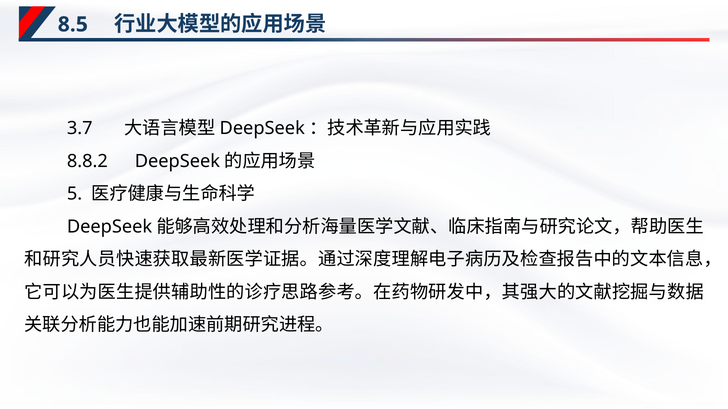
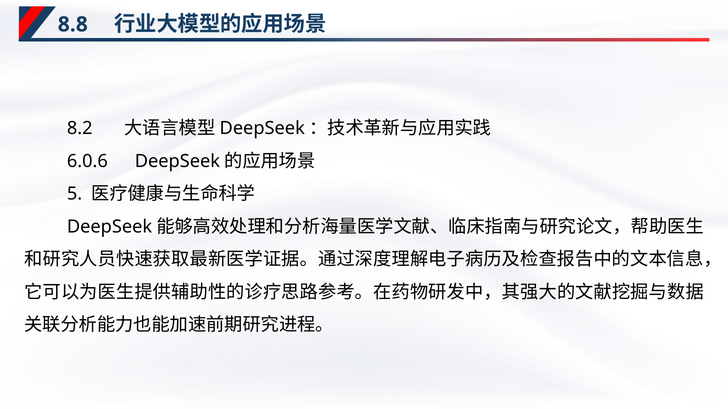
8.5: 8.5 -> 8.8
3.7: 3.7 -> 8.2
8.8.2: 8.8.2 -> 6.0.6
